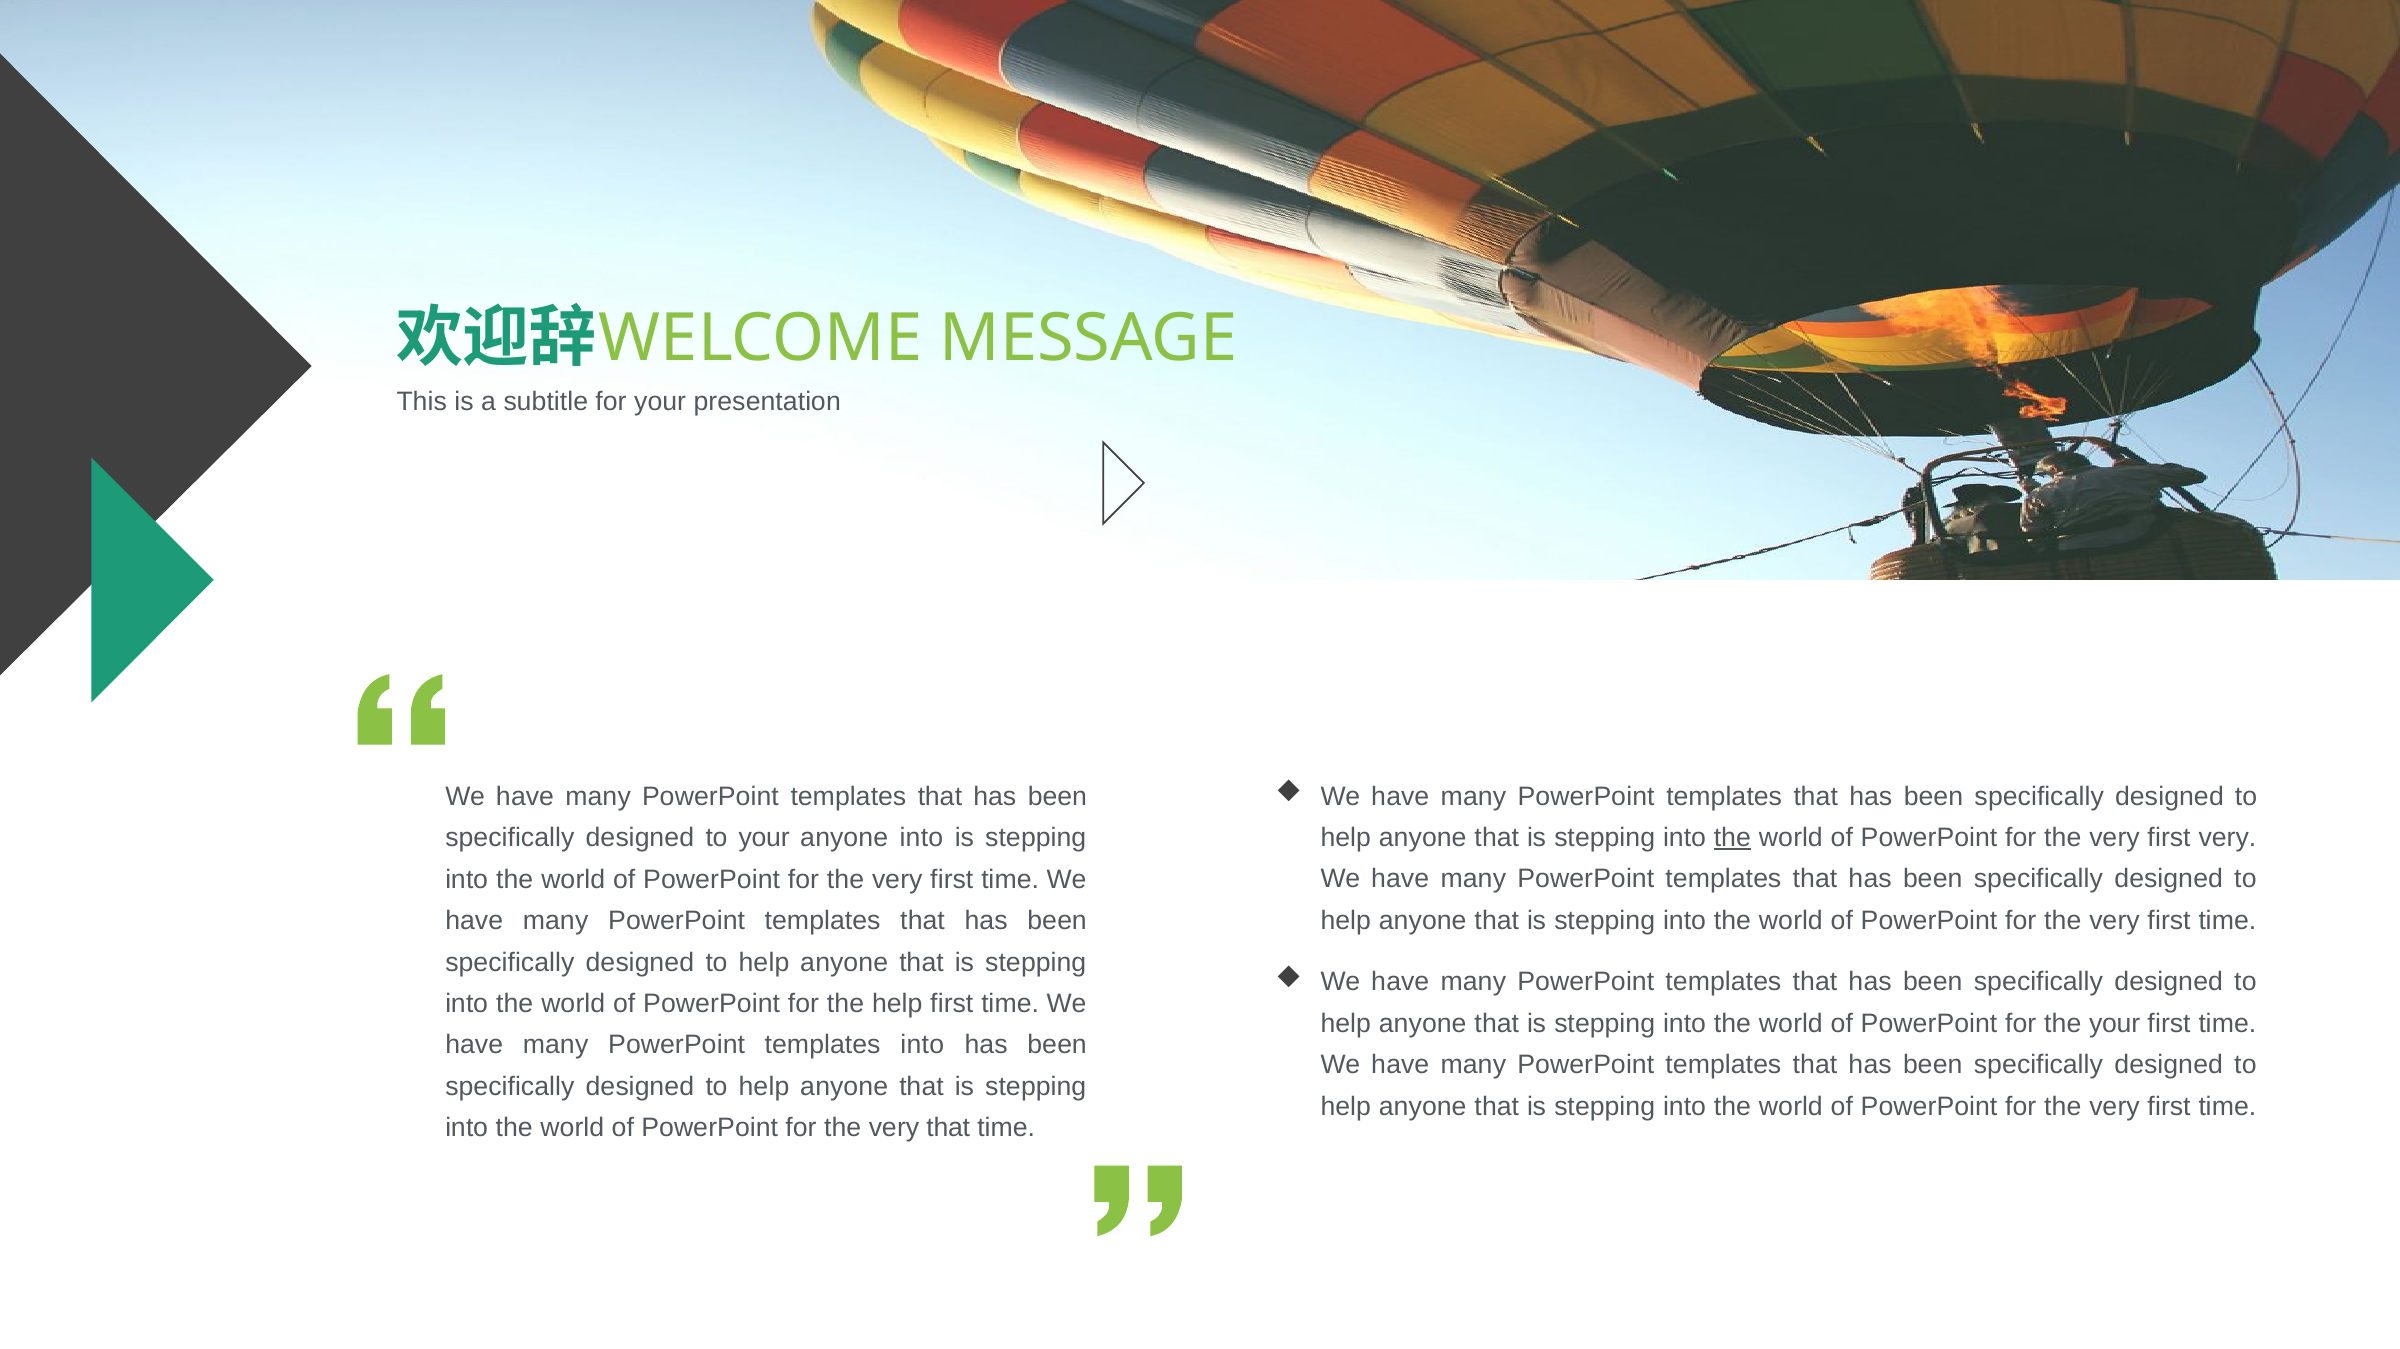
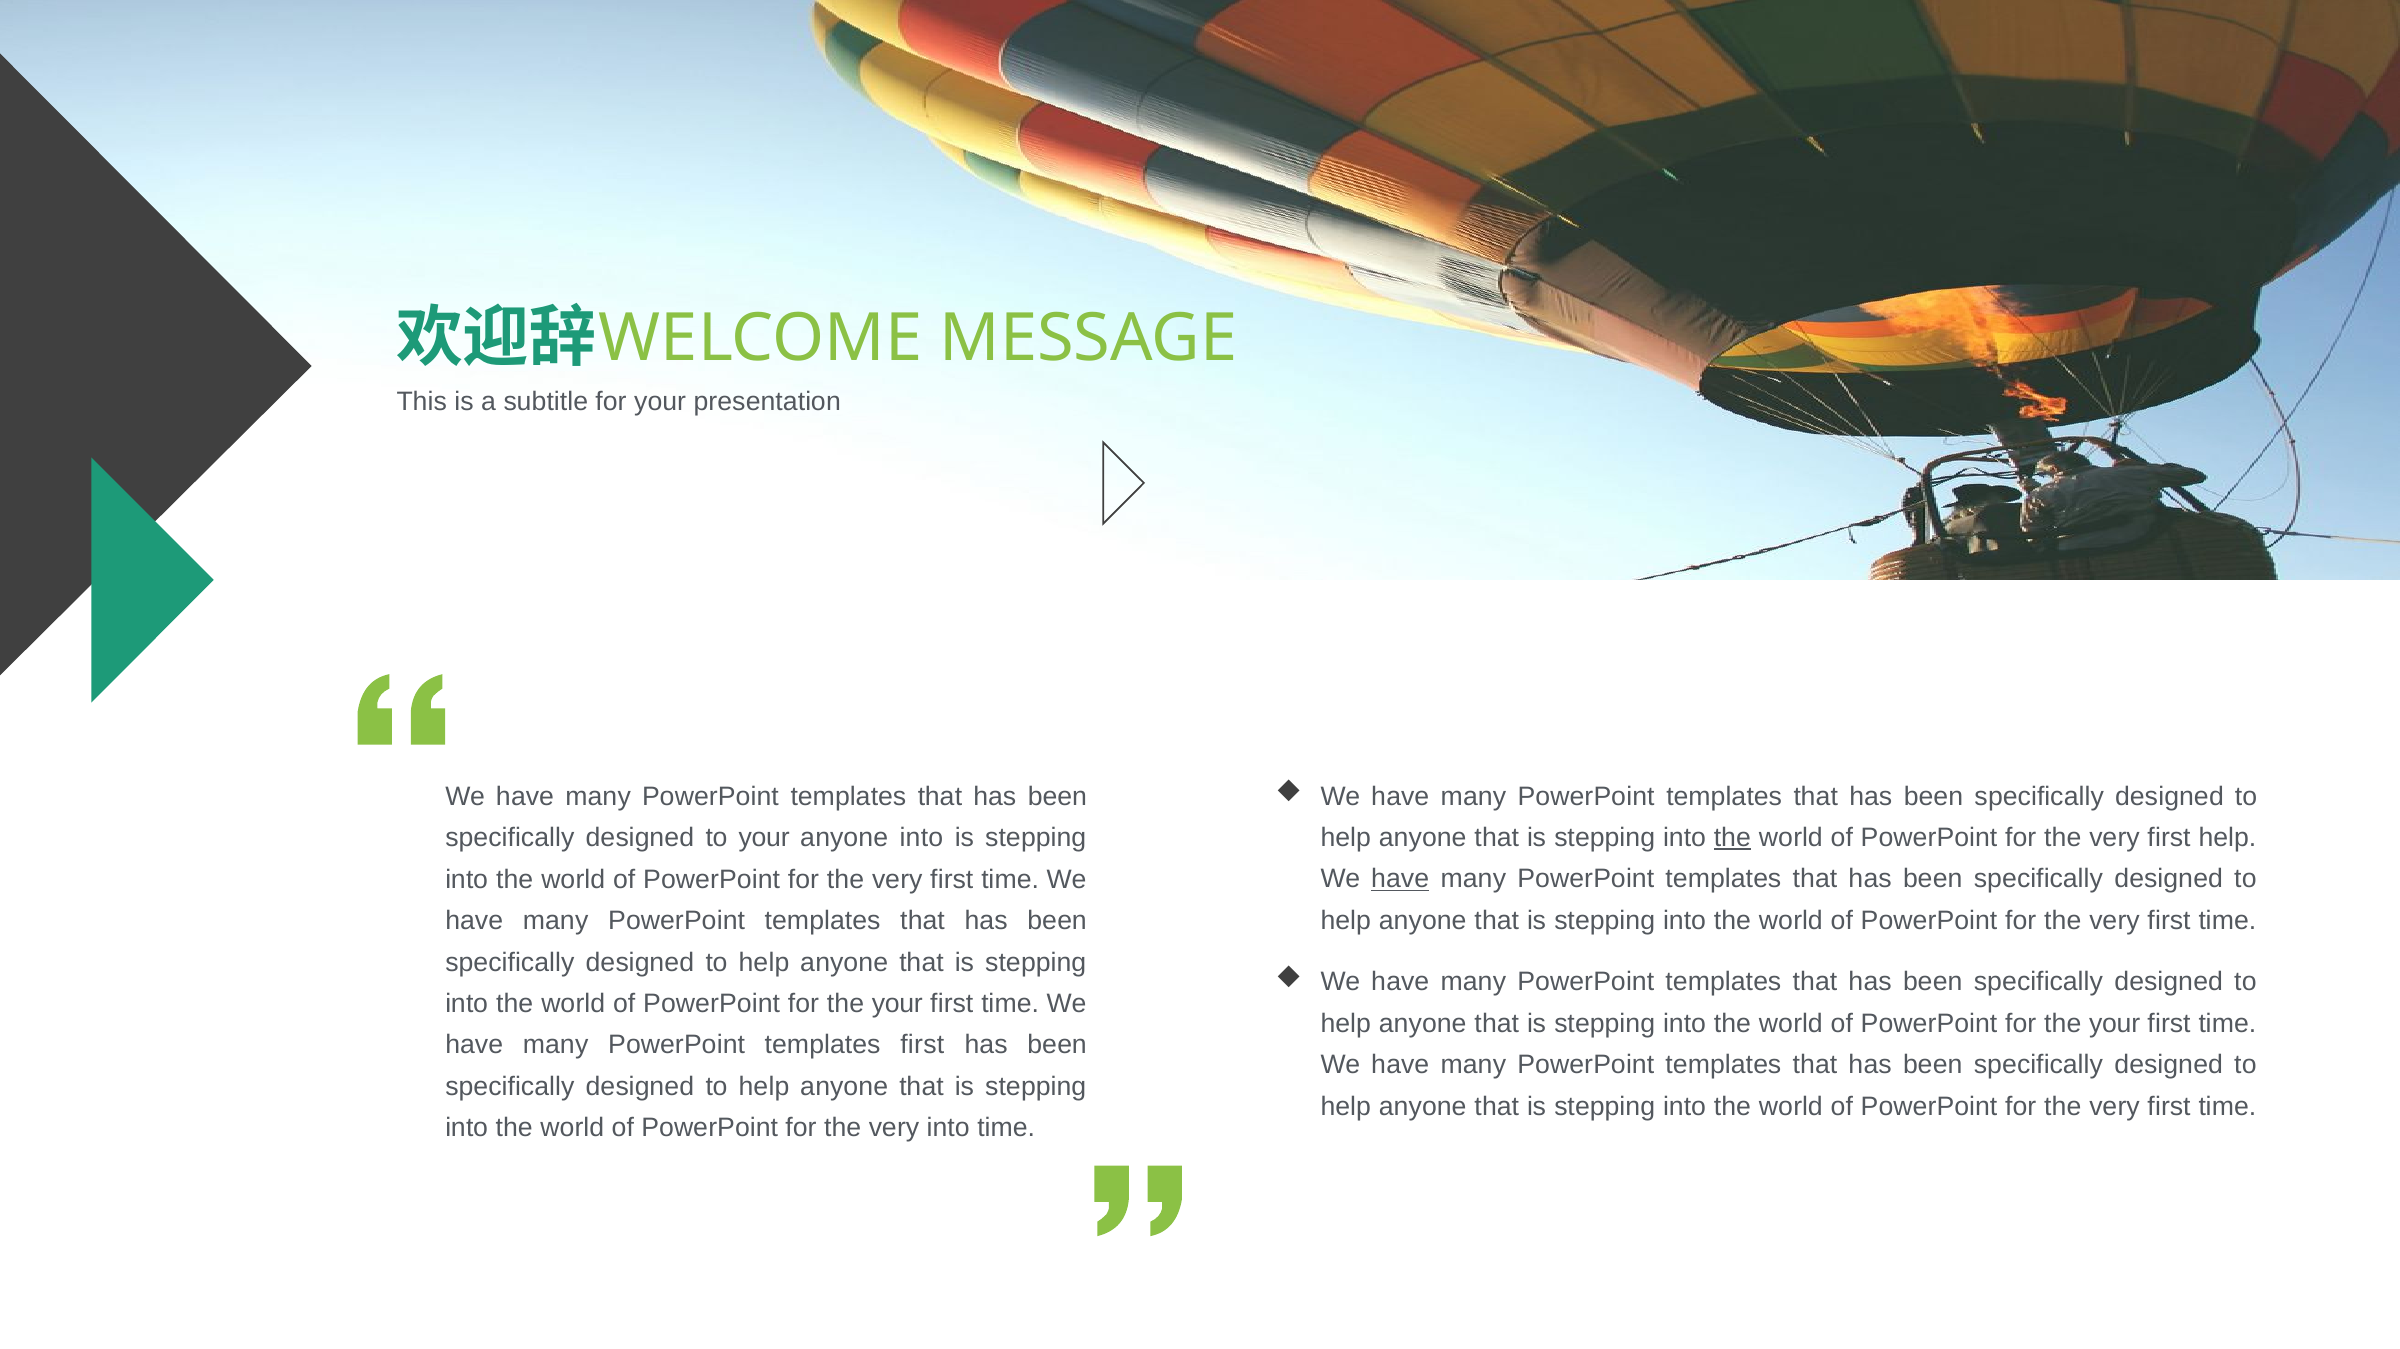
first very: very -> help
have at (1400, 880) underline: none -> present
help at (897, 1004): help -> your
templates into: into -> first
very that: that -> into
